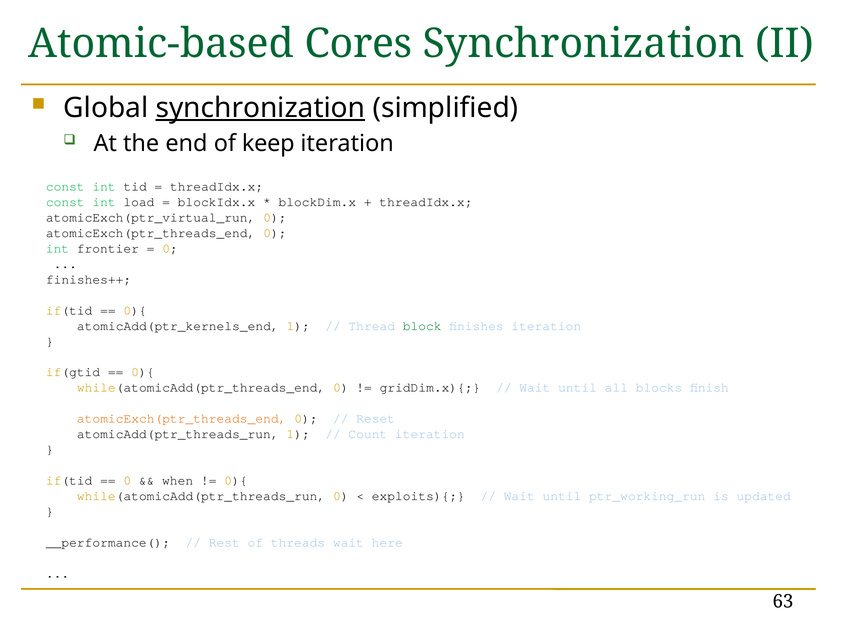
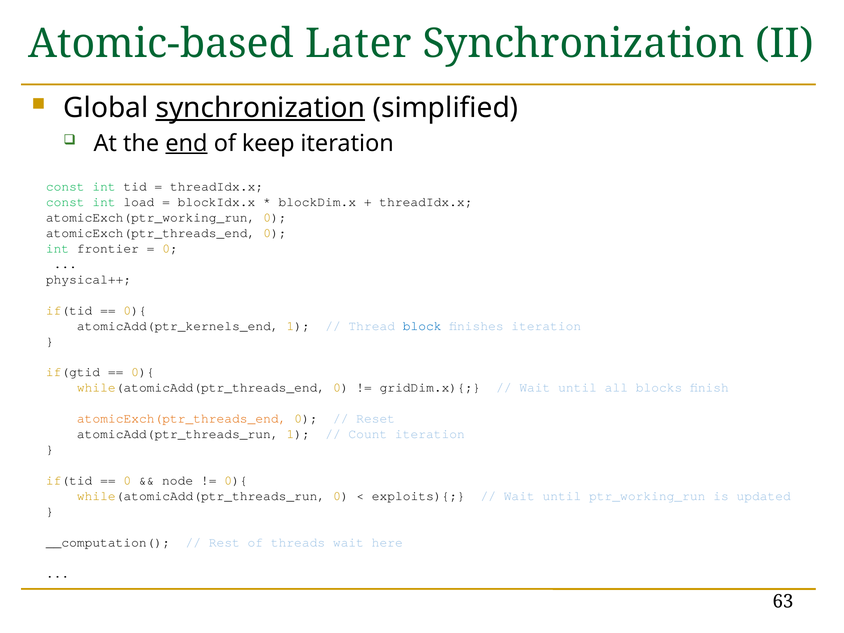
Cores: Cores -> Later
end underline: none -> present
atomicExch(ptr_virtual_run: atomicExch(ptr_virtual_run -> atomicExch(ptr_working_run
finishes++: finishes++ -> physical++
block colour: green -> blue
when: when -> node
__performance(: __performance( -> __computation(
